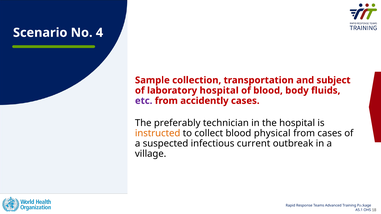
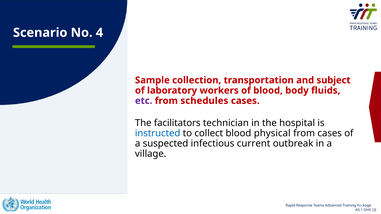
laboratory hospital: hospital -> workers
accidently: accidently -> schedules
preferably: preferably -> facilitators
instructed colour: orange -> blue
